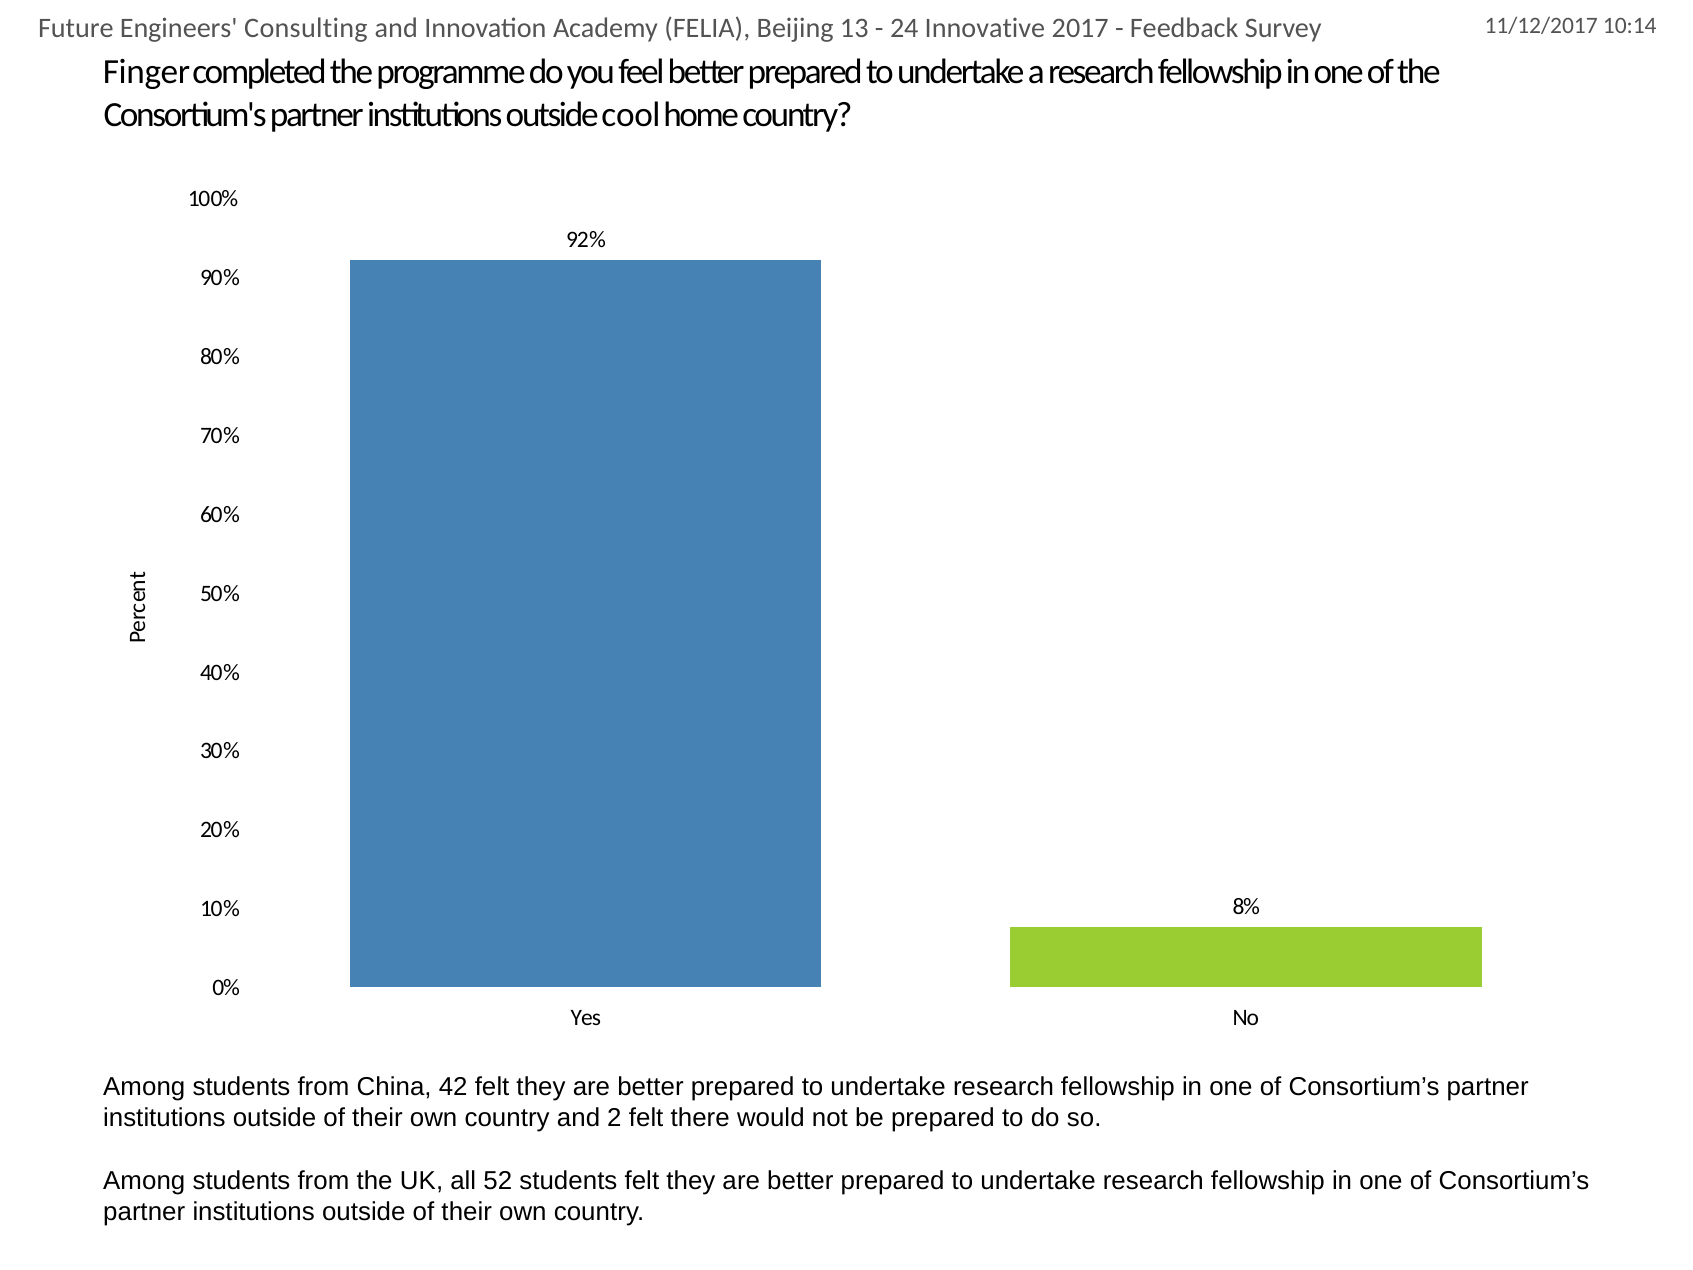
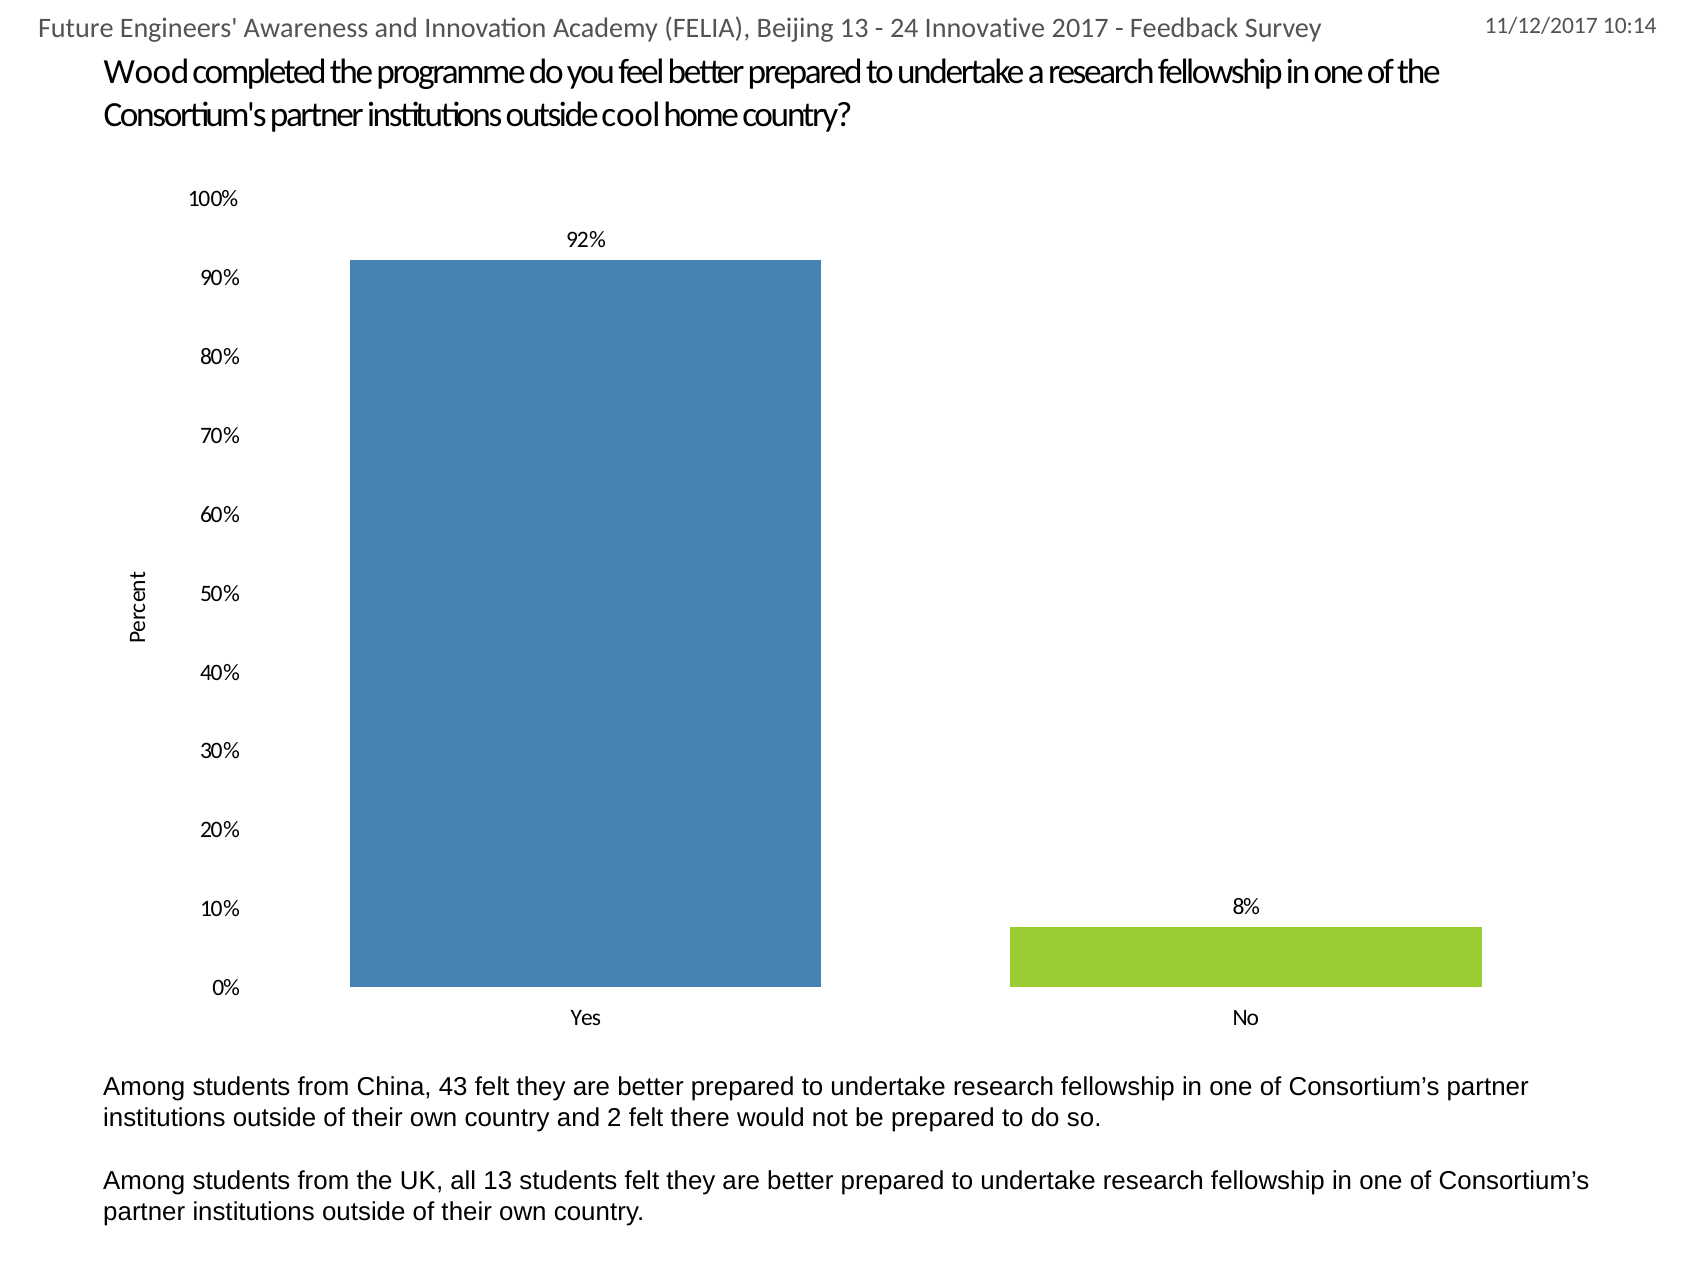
Consulting: Consulting -> Awareness
Finger: Finger -> Wood
42: 42 -> 43
all 52: 52 -> 13
